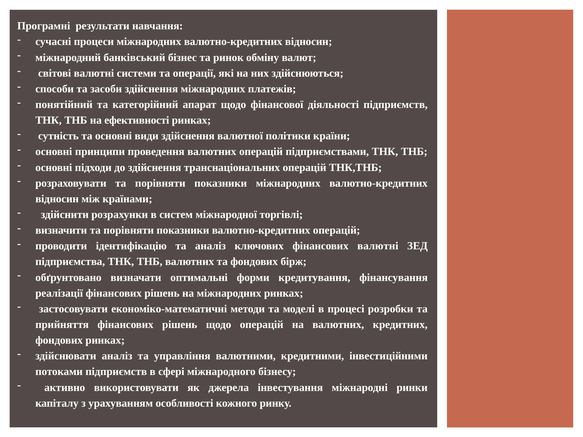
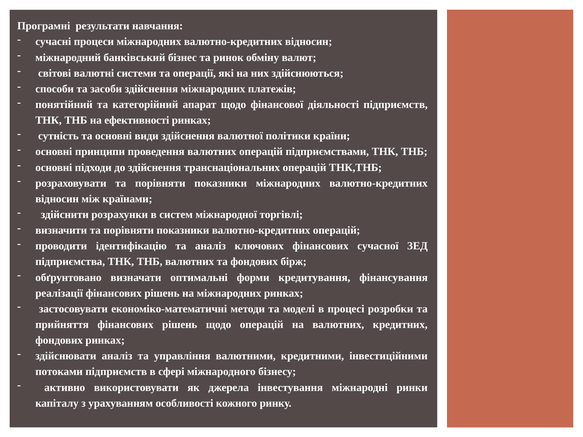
фінансових валютні: валютні -> сучасної
